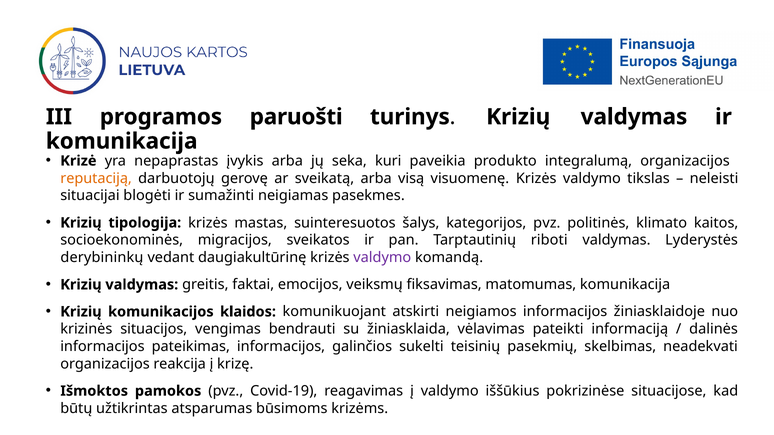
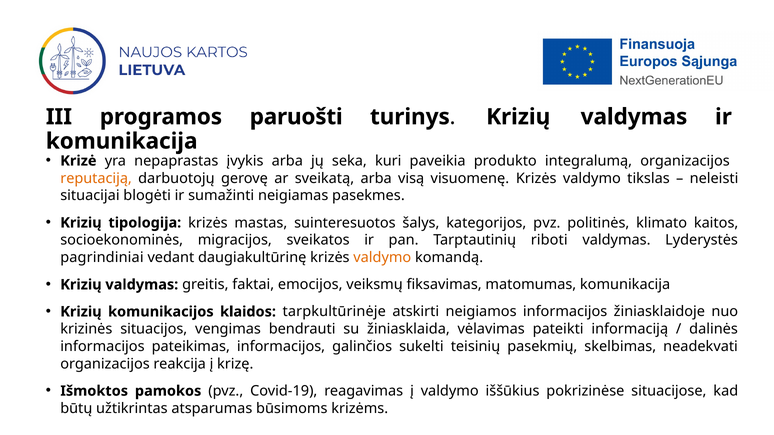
derybininkų: derybininkų -> pagrindiniai
valdymo at (382, 258) colour: purple -> orange
komunikuojant: komunikuojant -> tarpkultūrinėje
